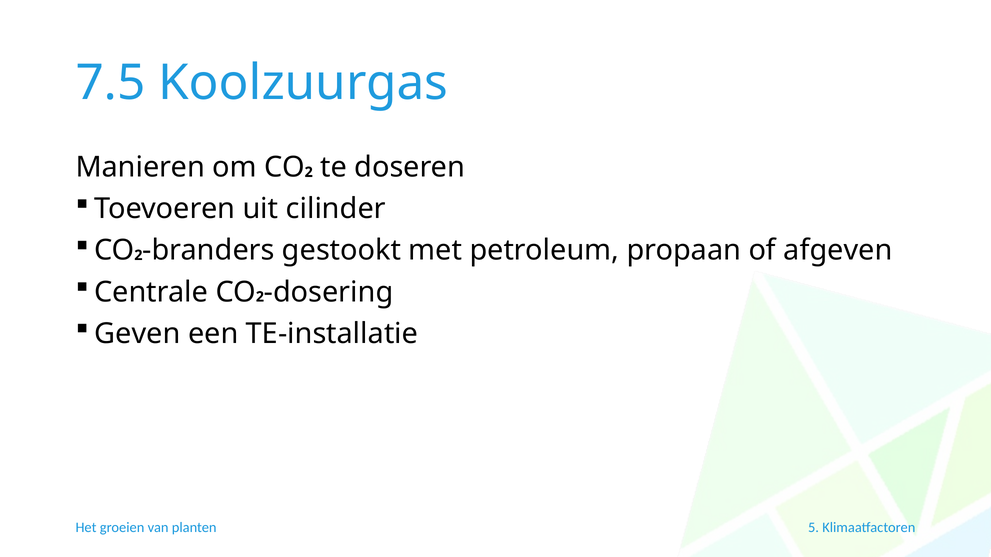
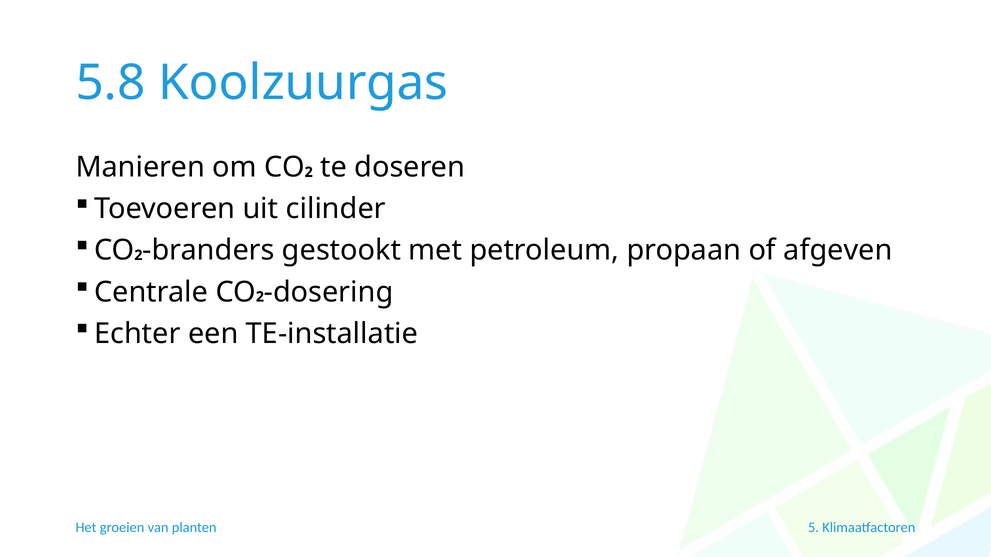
7.5: 7.5 -> 5.8
Geven: Geven -> Echter
